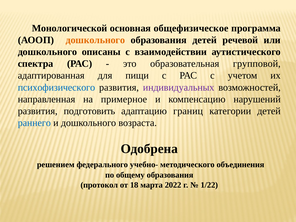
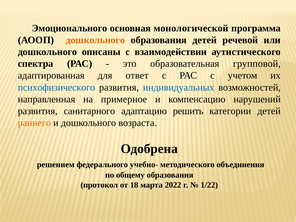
Монологической: Монологической -> Эмоционального
общефизическое: общефизическое -> монологической
пищи: пищи -> ответ
индивидуальных colour: purple -> blue
подготовить: подготовить -> санитарного
границ: границ -> решить
раннего colour: blue -> orange
